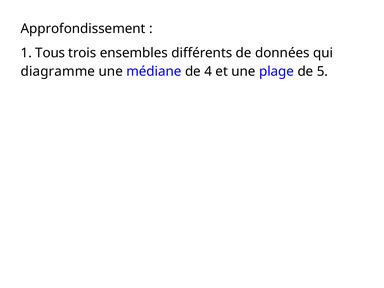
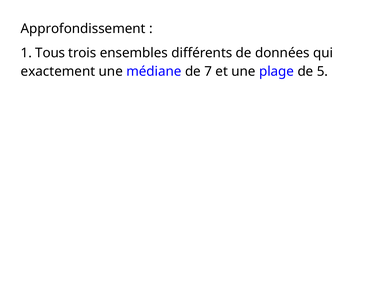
diagramme: diagramme -> exactement
4: 4 -> 7
